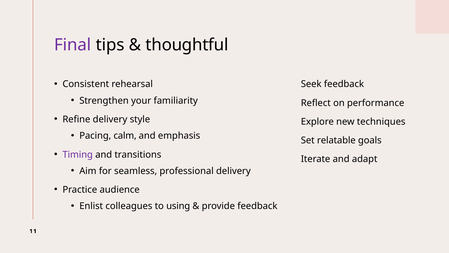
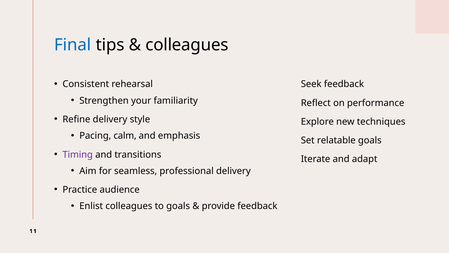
Final colour: purple -> blue
thoughtful at (187, 45): thoughtful -> colleagues
to using: using -> goals
